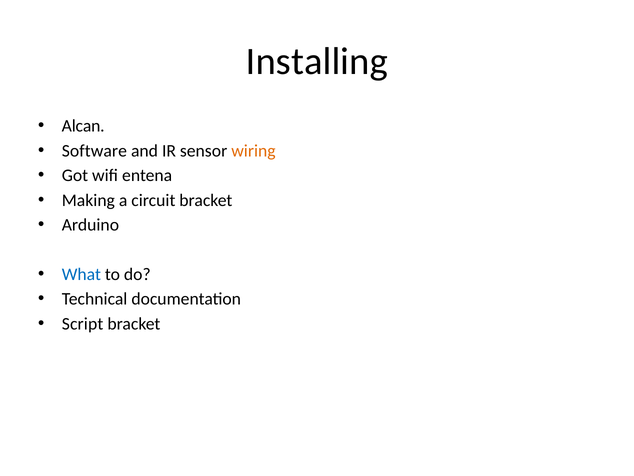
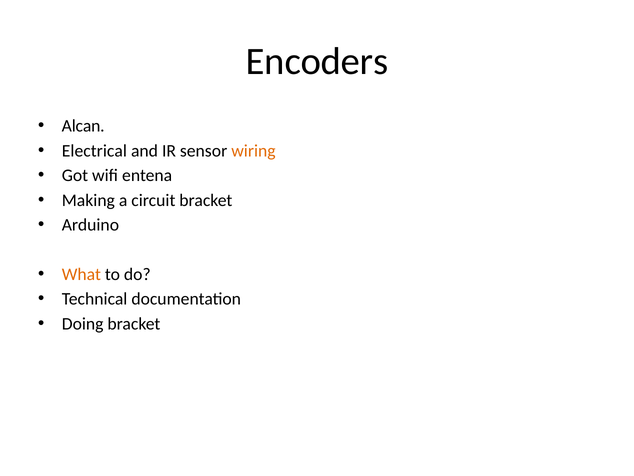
Installing: Installing -> Encoders
Software: Software -> Electrical
What colour: blue -> orange
Script: Script -> Doing
